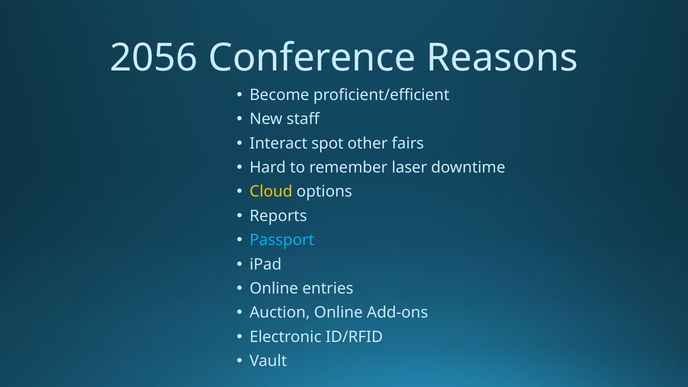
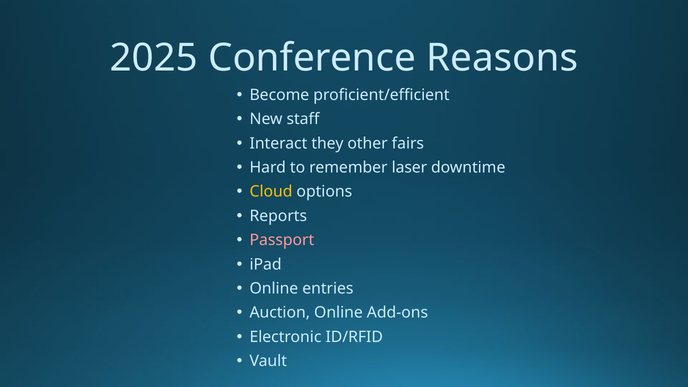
2056: 2056 -> 2025
spot: spot -> they
Passport colour: light blue -> pink
